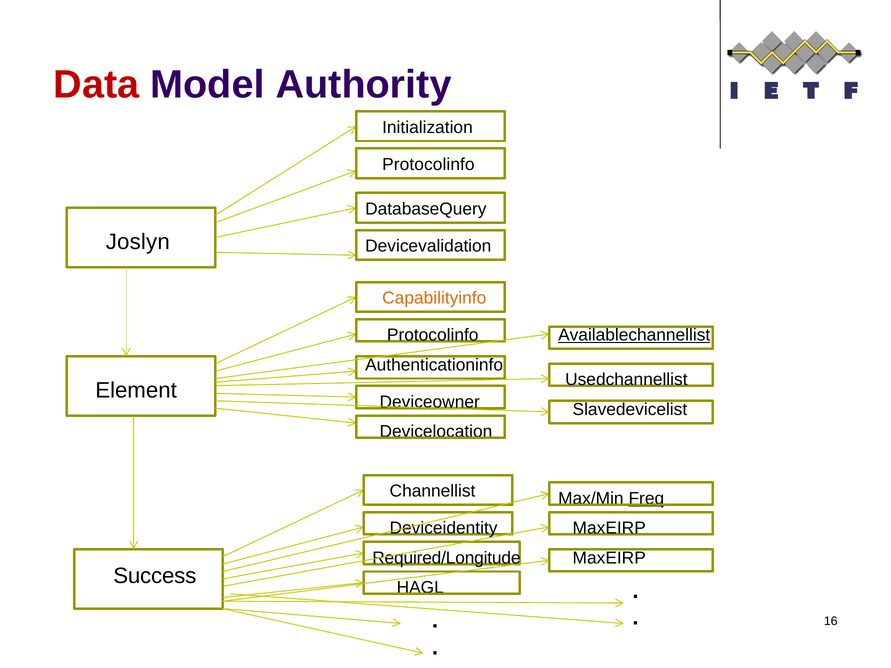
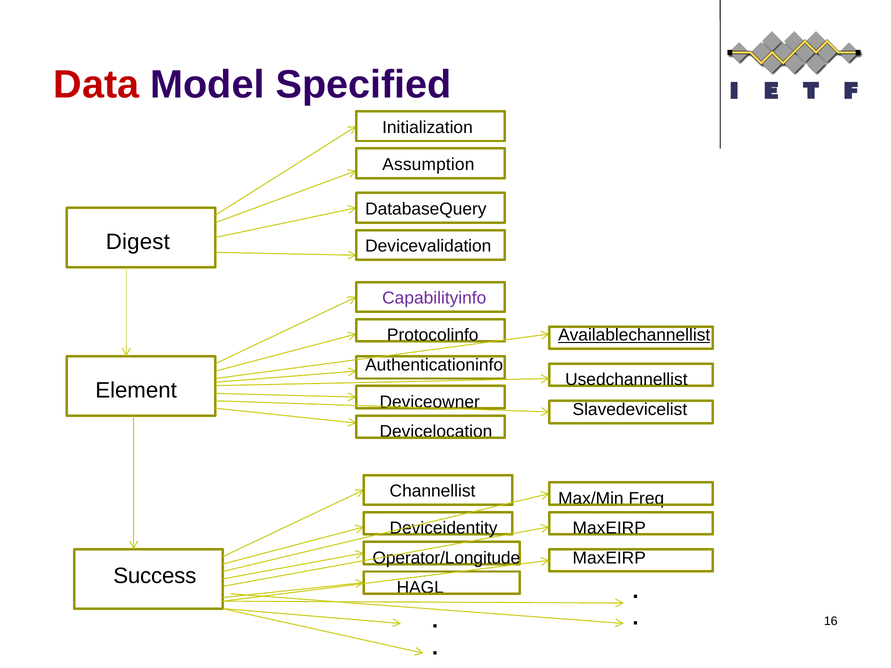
Authority: Authority -> Specified
Protocolinfo at (428, 164): Protocolinfo -> Assumption
Joslyn: Joslyn -> Digest
Capabilityinfo colour: orange -> purple
Freq underline: present -> none
Required/Longitude: Required/Longitude -> Operator/Longitude
